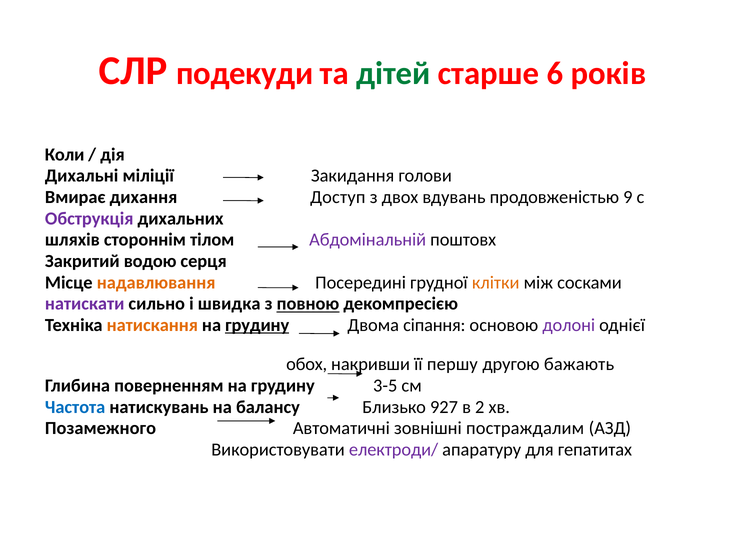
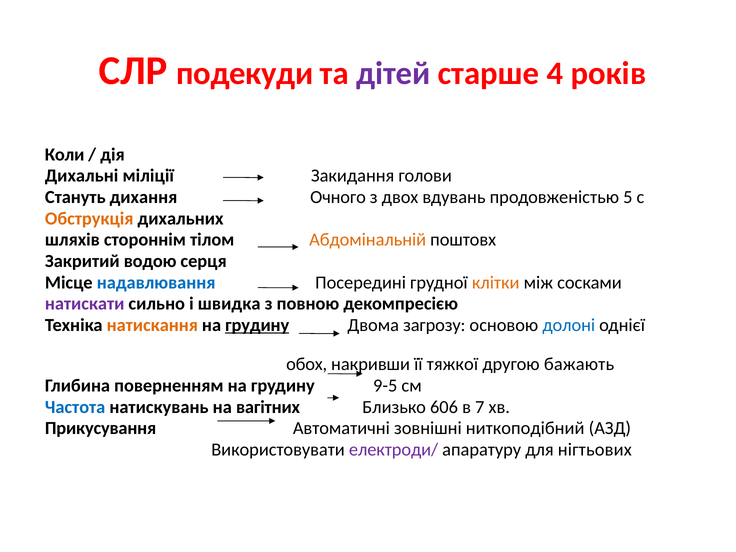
дітей colour: green -> purple
6: 6 -> 4
Вмирає: Вмирає -> Стануть
Доступ: Доступ -> Очного
9: 9 -> 5
Обструкція colour: purple -> orange
Абдомінальній colour: purple -> orange
надавлювання colour: orange -> blue
повною underline: present -> none
сіпання: сіпання -> загрозу
долоні colour: purple -> blue
першу: першу -> тяжкої
3-5: 3-5 -> 9-5
балансу: балансу -> вагітних
927: 927 -> 606
2: 2 -> 7
Позамежного: Позамежного -> Прикусування
постраждалим: постраждалим -> ниткоподібний
гепатитах: гепатитах -> нігтьових
